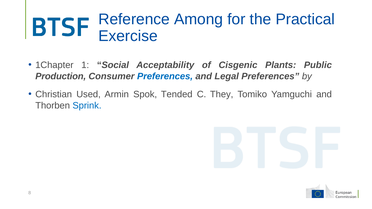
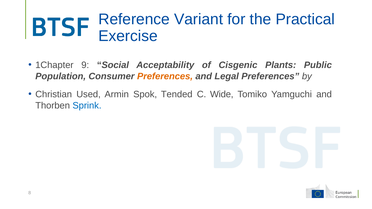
Among: Among -> Variant
1: 1 -> 9
Production: Production -> Population
Preferences at (165, 76) colour: blue -> orange
They: They -> Wide
